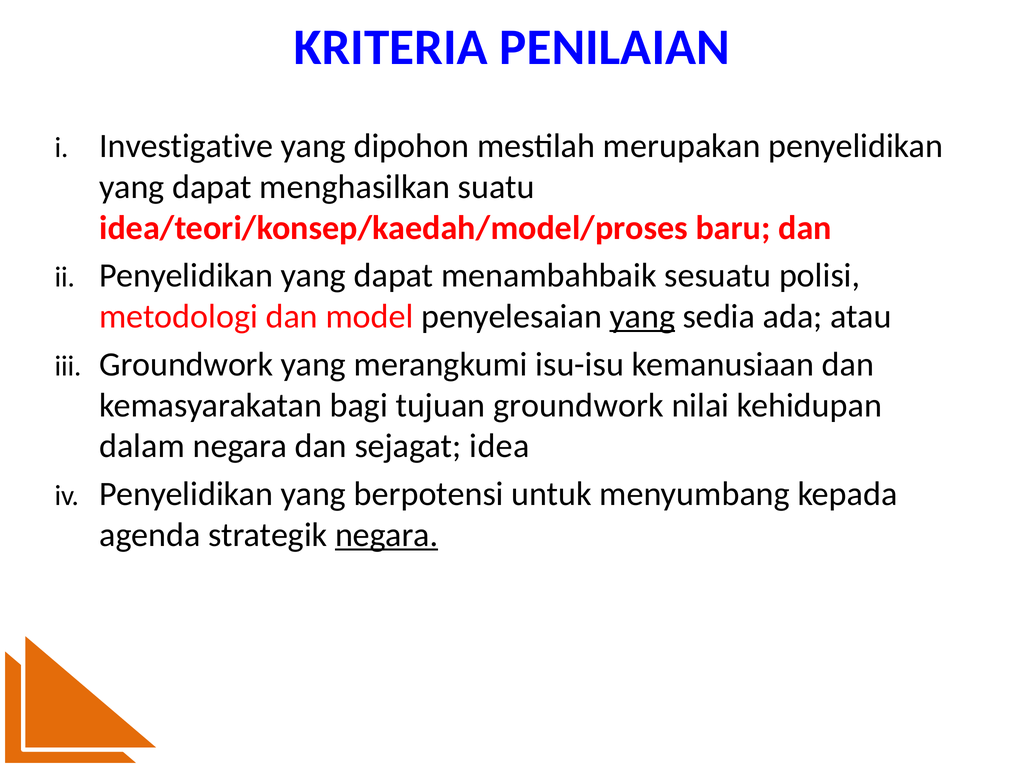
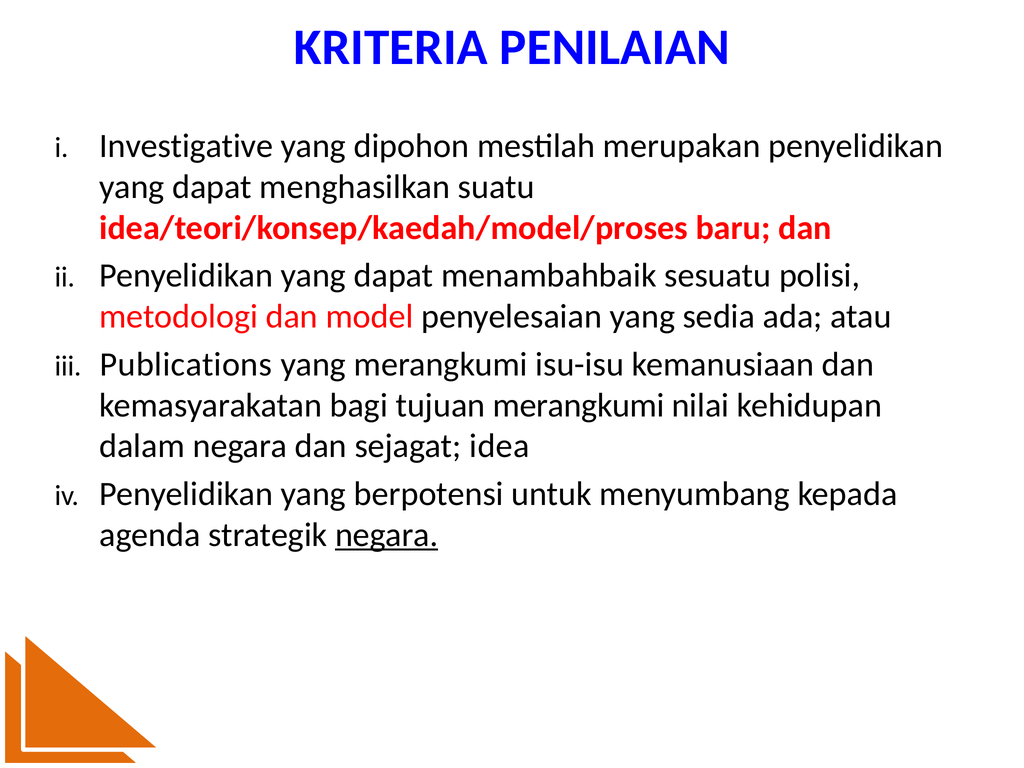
yang at (642, 317) underline: present -> none
Groundwork at (186, 364): Groundwork -> Publications
tujuan groundwork: groundwork -> merangkumi
